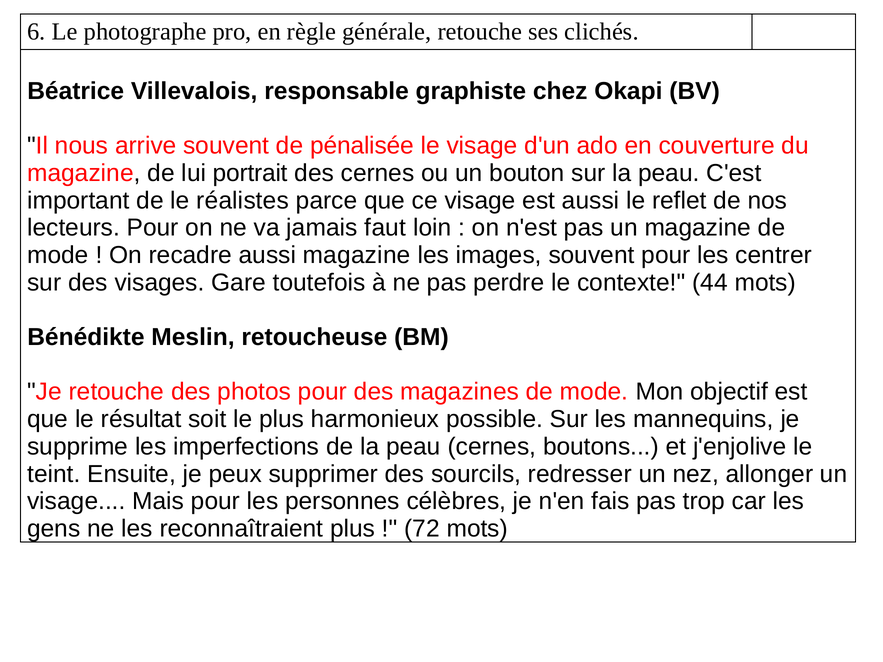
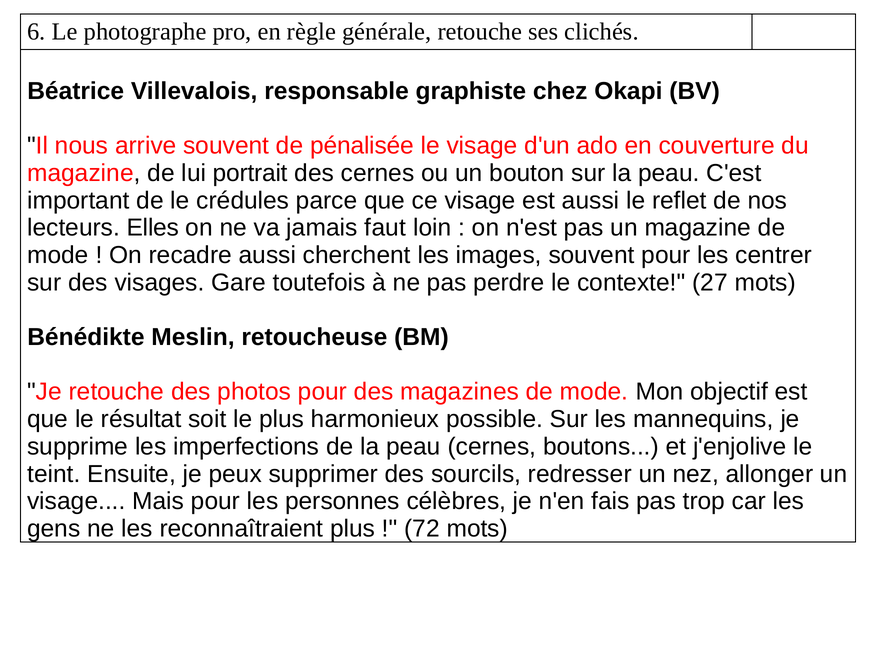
réalistes: réalistes -> crédules
lecteurs Pour: Pour -> Elles
aussi magazine: magazine -> cherchent
44: 44 -> 27
